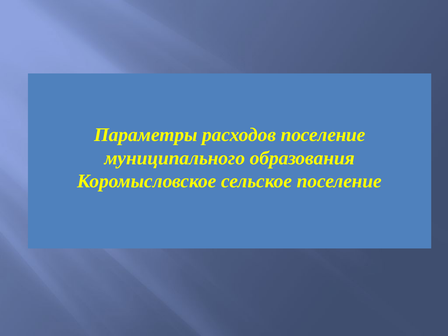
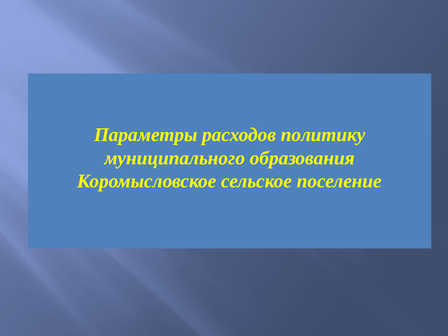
расходов поселение: поселение -> политику
